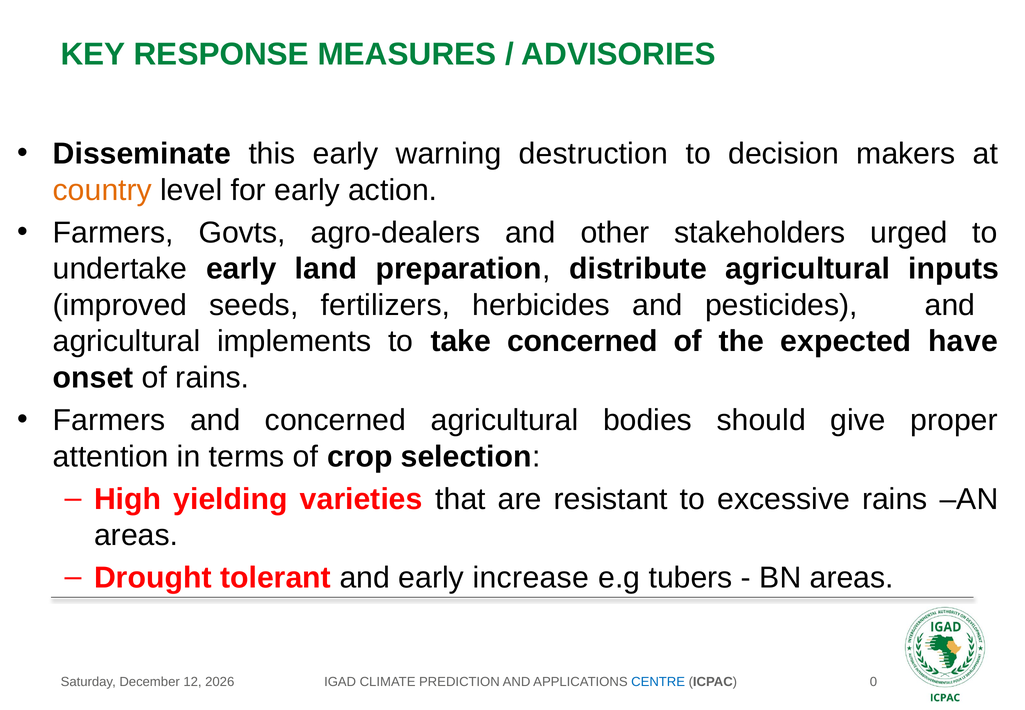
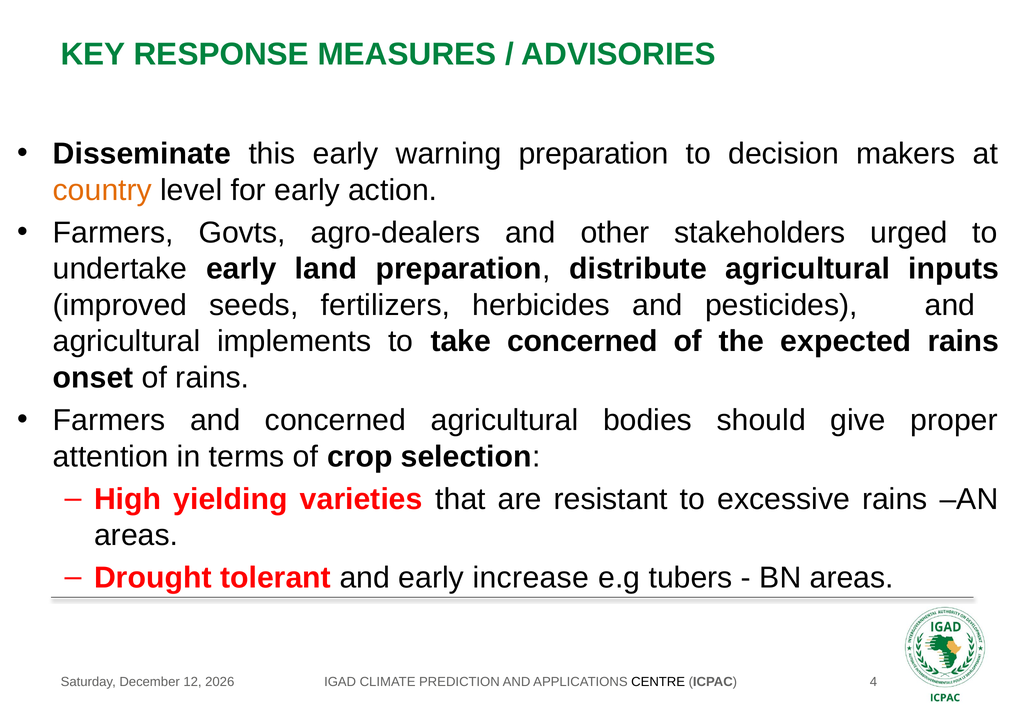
warning destruction: destruction -> preparation
expected have: have -> rains
CENTRE colour: blue -> black
0: 0 -> 4
